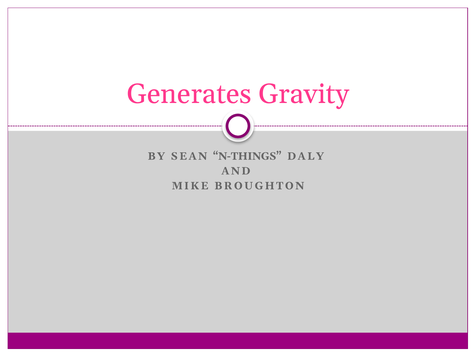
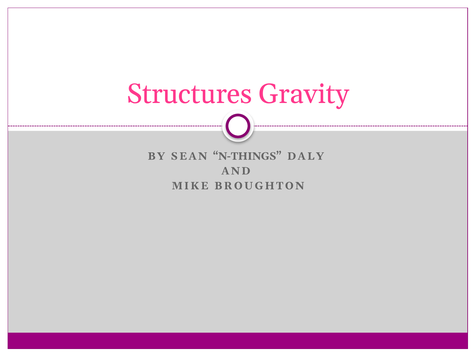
Generates: Generates -> Structures
